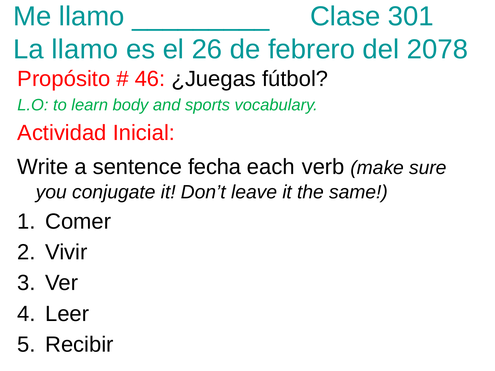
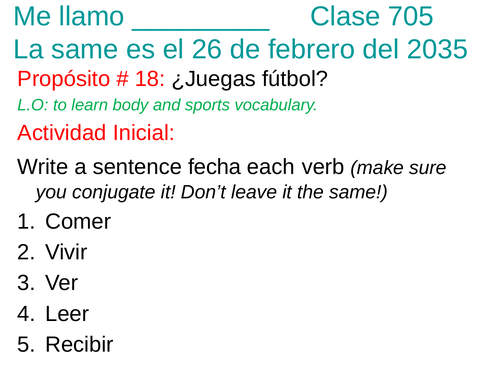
301: 301 -> 705
La llamo: llamo -> same
2078: 2078 -> 2035
46: 46 -> 18
